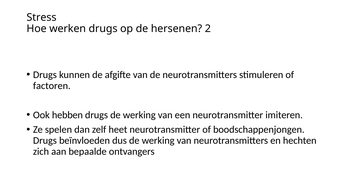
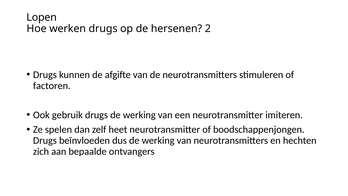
Stress: Stress -> Lopen
hebben: hebben -> gebruik
